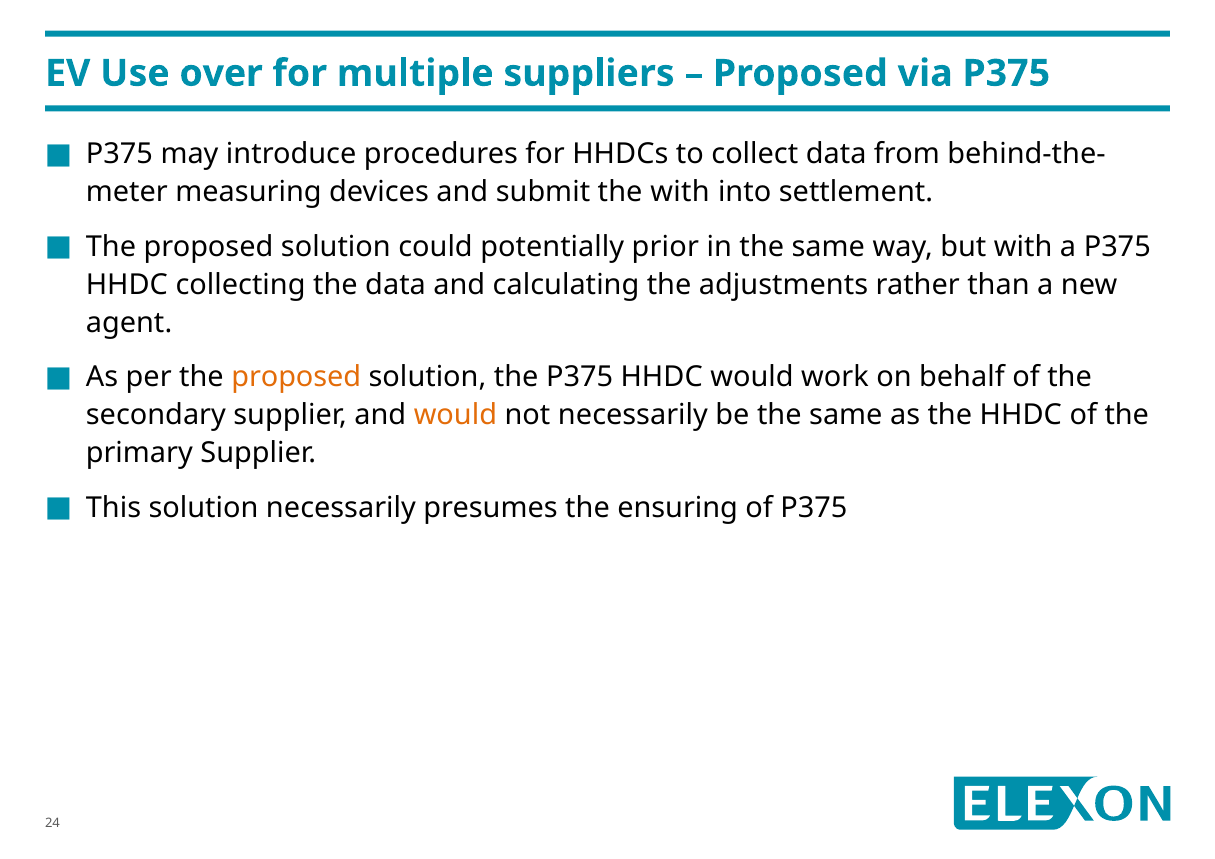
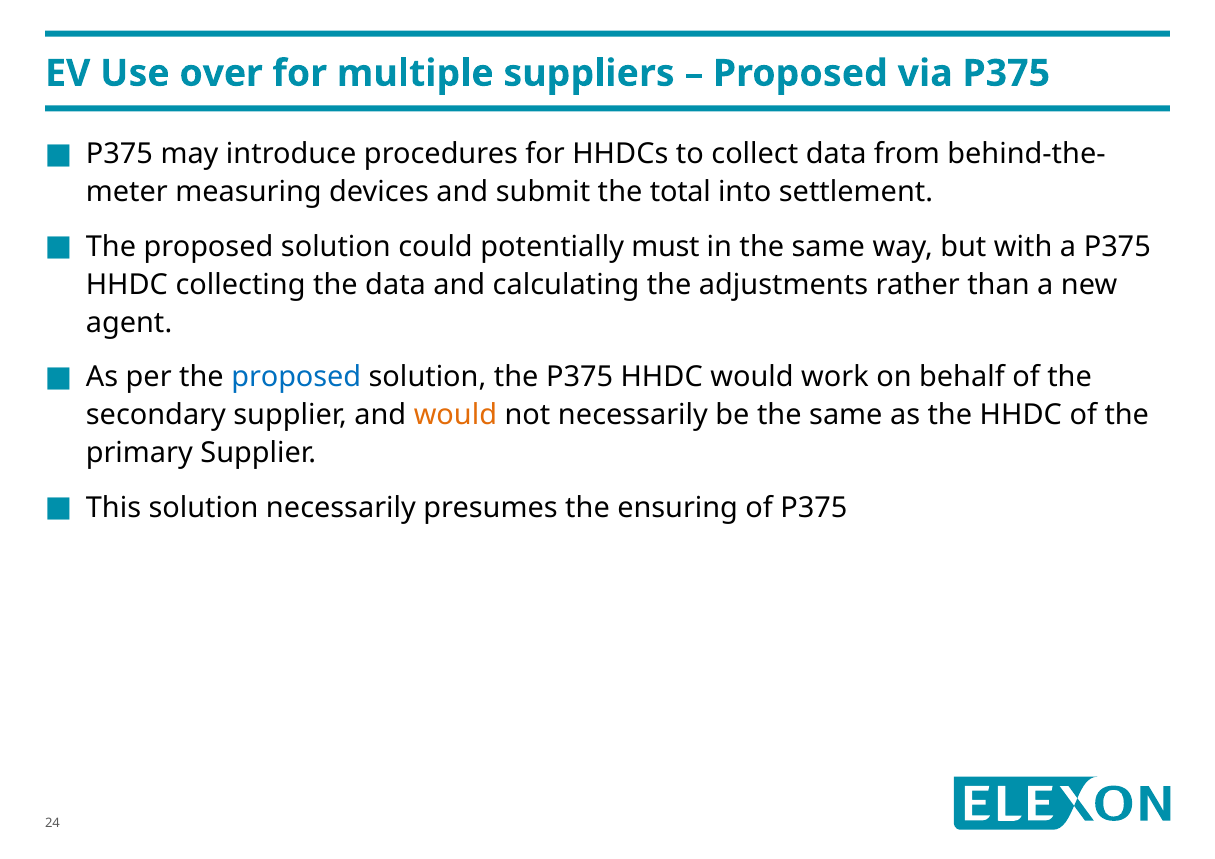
the with: with -> total
prior: prior -> must
proposed at (296, 377) colour: orange -> blue
